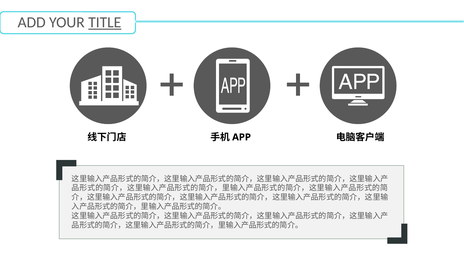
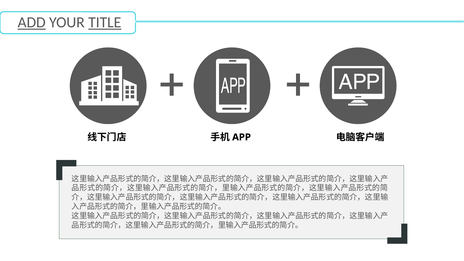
ADD underline: none -> present
